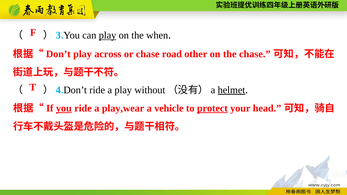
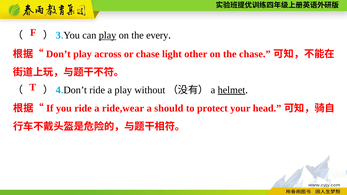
when: when -> every
road: road -> light
you at (64, 108) underline: present -> none
play,wear: play,wear -> ride,wear
vehicle: vehicle -> should
protect underline: present -> none
